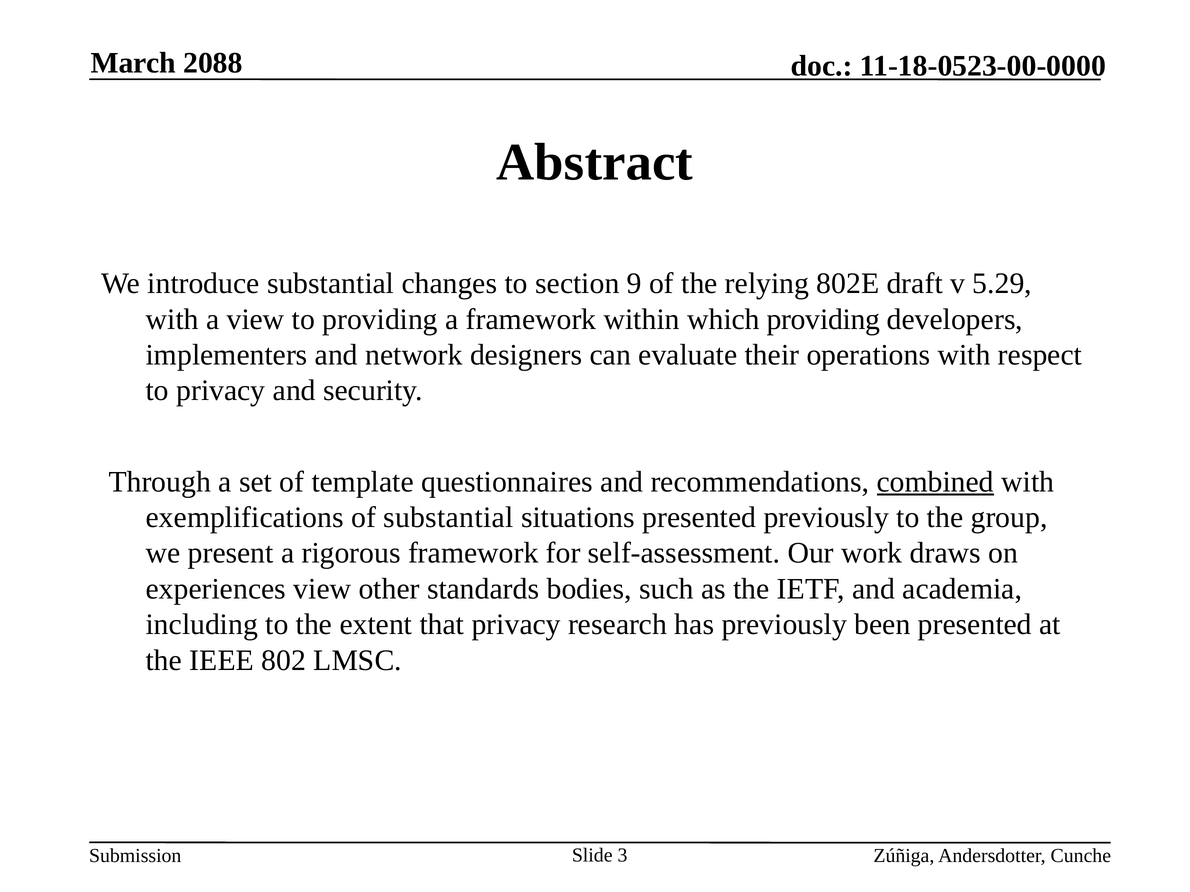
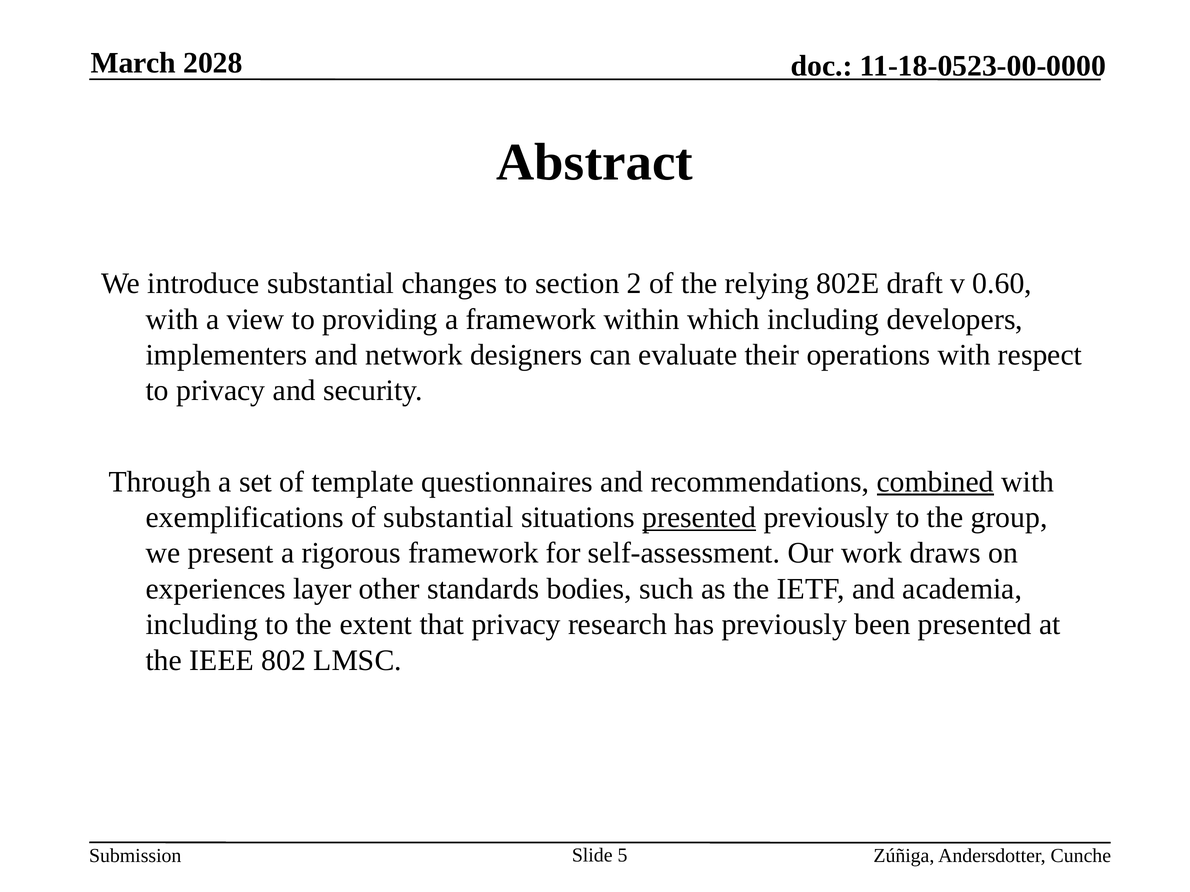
2088: 2088 -> 2028
9: 9 -> 2
5.29: 5.29 -> 0.60
which providing: providing -> including
presented at (699, 518) underline: none -> present
experiences view: view -> layer
3: 3 -> 5
